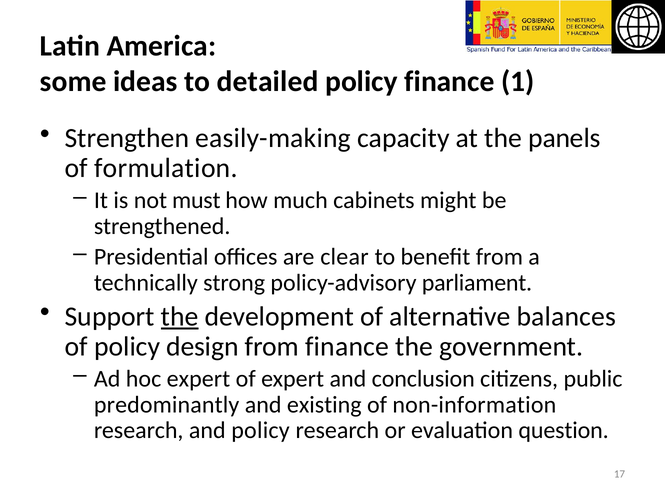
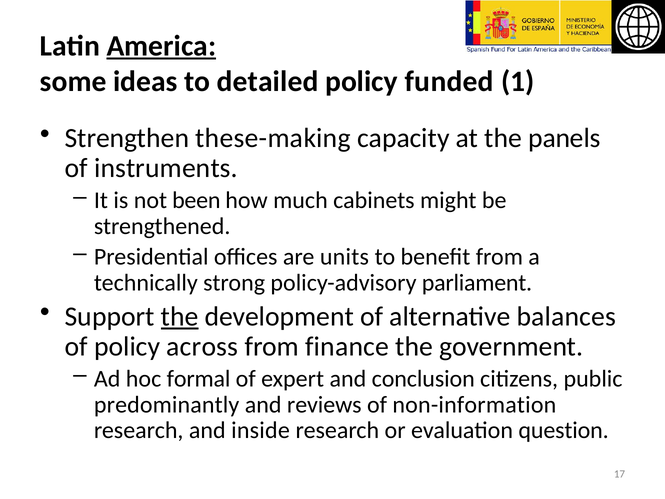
America underline: none -> present
policy finance: finance -> funded
easily-making: easily-making -> these-making
formulation: formulation -> instruments
must: must -> been
clear: clear -> units
design: design -> across
hoc expert: expert -> formal
existing: existing -> reviews
and policy: policy -> inside
